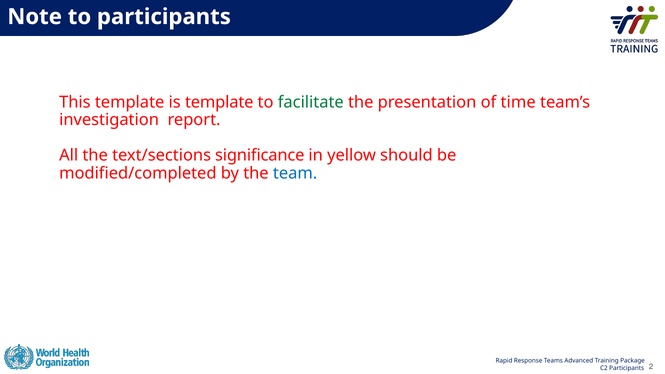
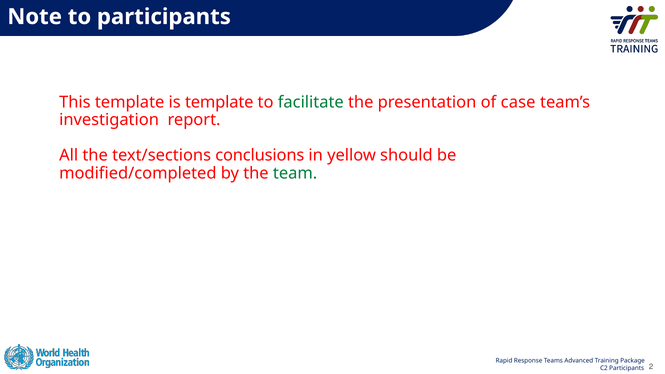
time: time -> case
significance: significance -> conclusions
team colour: blue -> green
